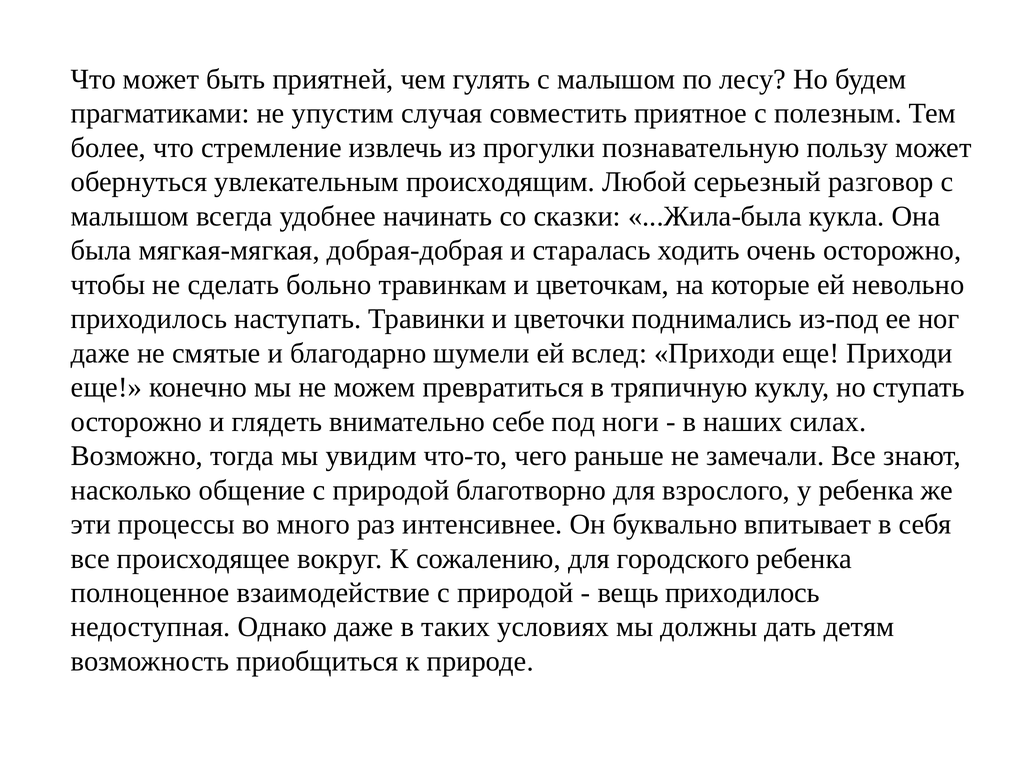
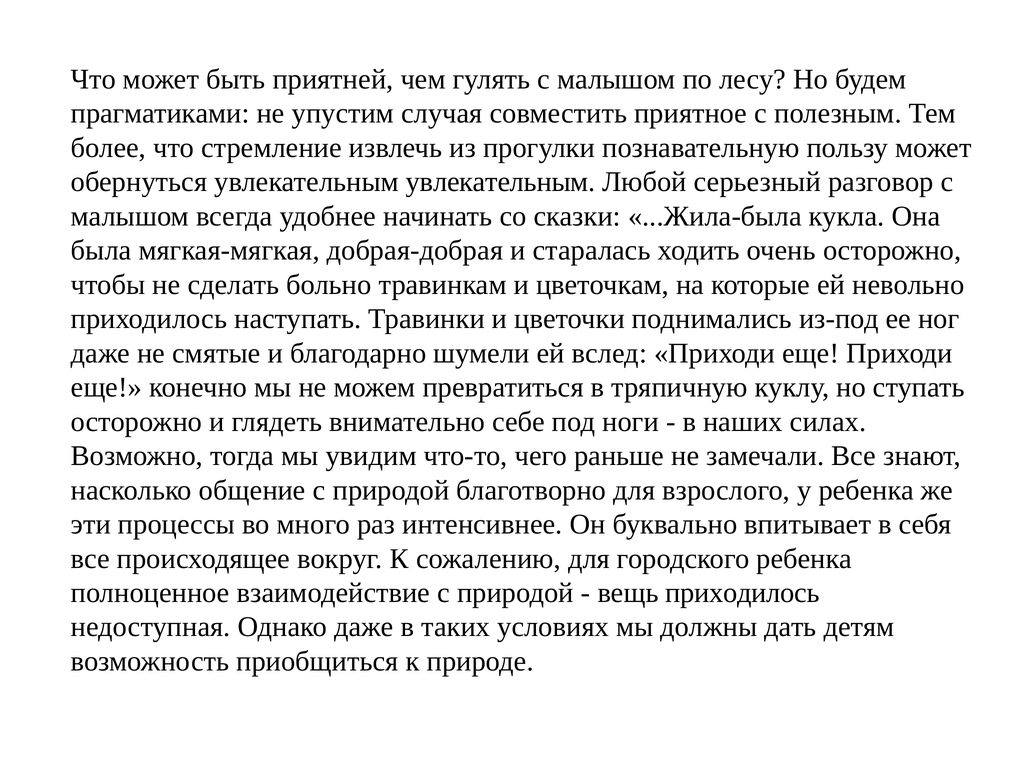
увлекательным происходящим: происходящим -> увлекательным
